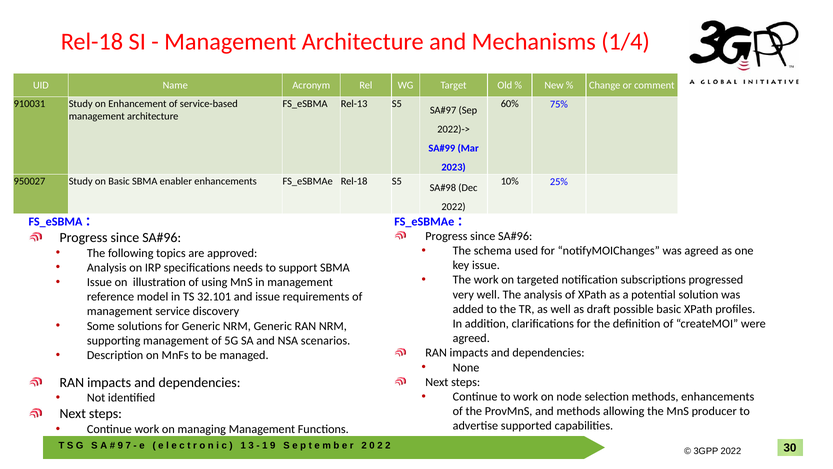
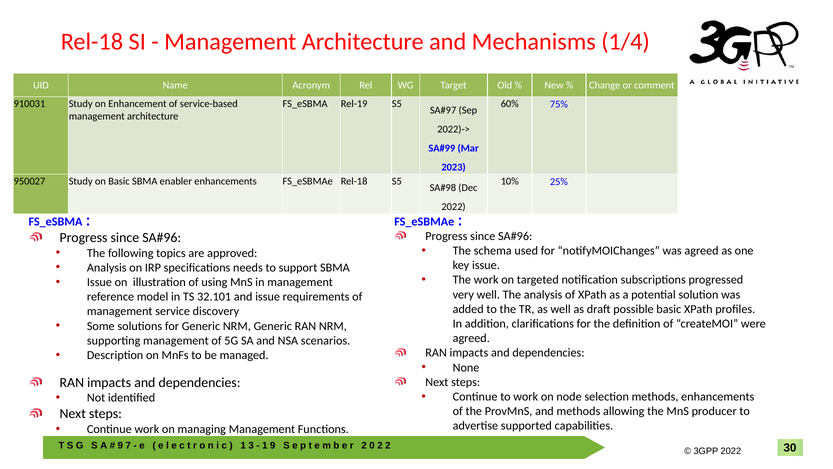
Rel-13: Rel-13 -> Rel-19
